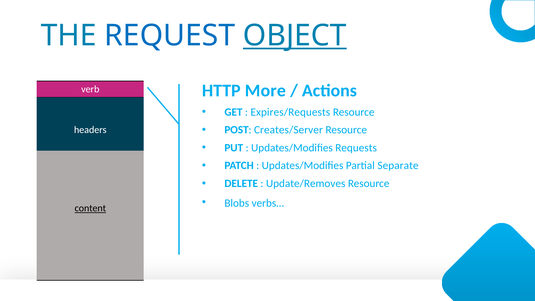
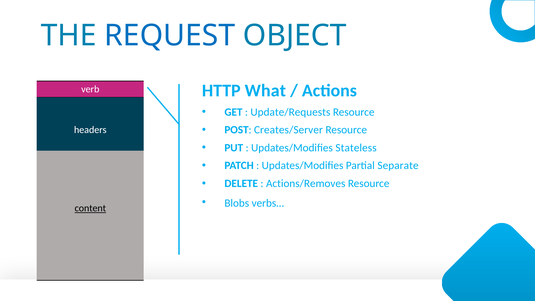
OBJECT underline: present -> none
More: More -> What
Expires/Requests: Expires/Requests -> Update/Requests
Requests: Requests -> Stateless
Update/Removes: Update/Removes -> Actions/Removes
